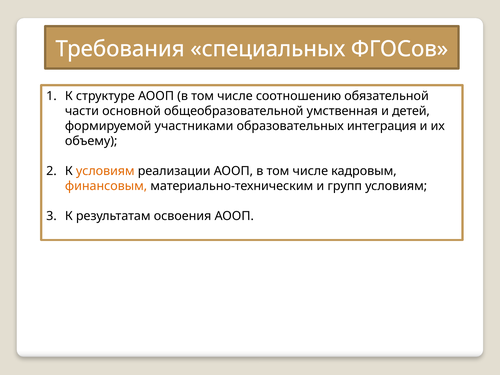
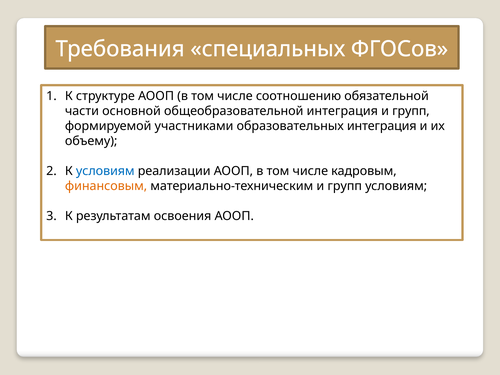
общеобразовательной умственная: умственная -> интеграция
детей at (411, 111): детей -> групп
условиям at (105, 171) colour: orange -> blue
